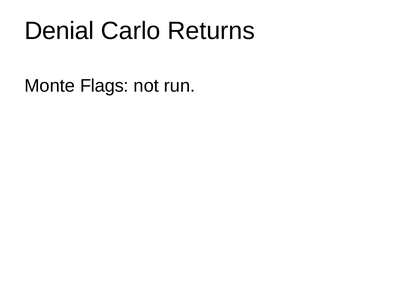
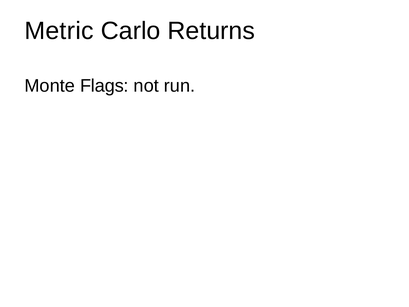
Denial: Denial -> Metric
